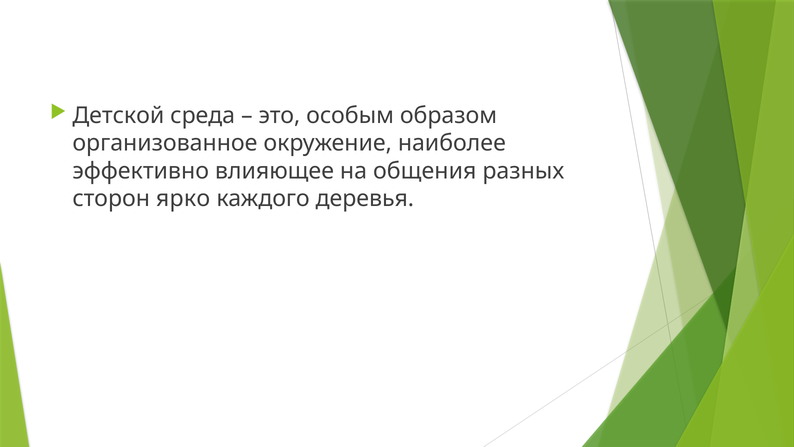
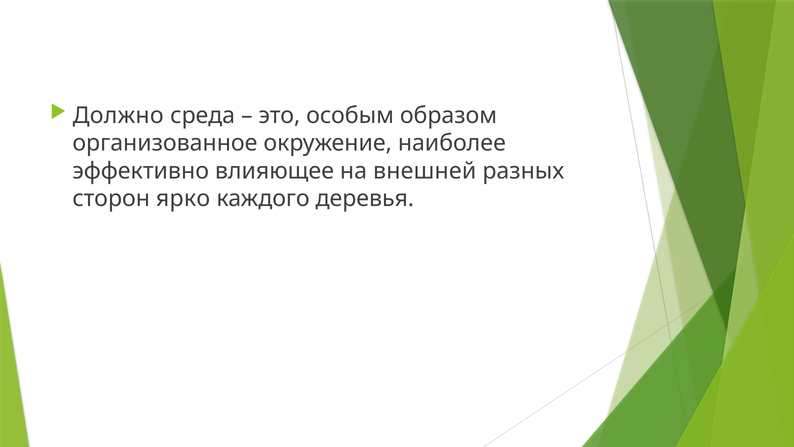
Детской: Детской -> Должно
общения: общения -> внешней
